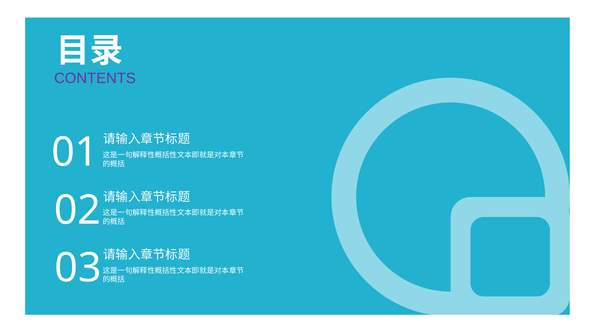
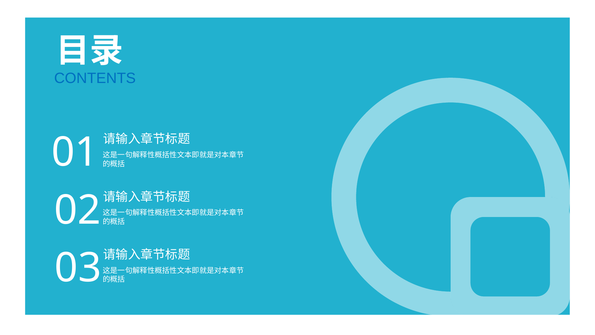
CONTENTS colour: purple -> blue
